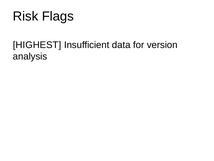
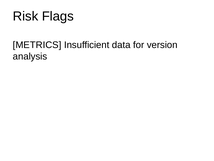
HIGHEST: HIGHEST -> METRICS
